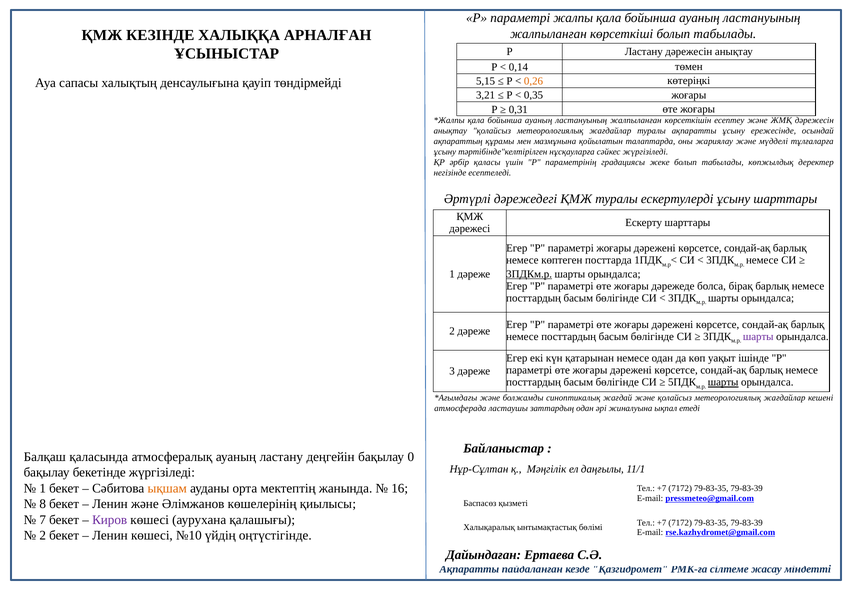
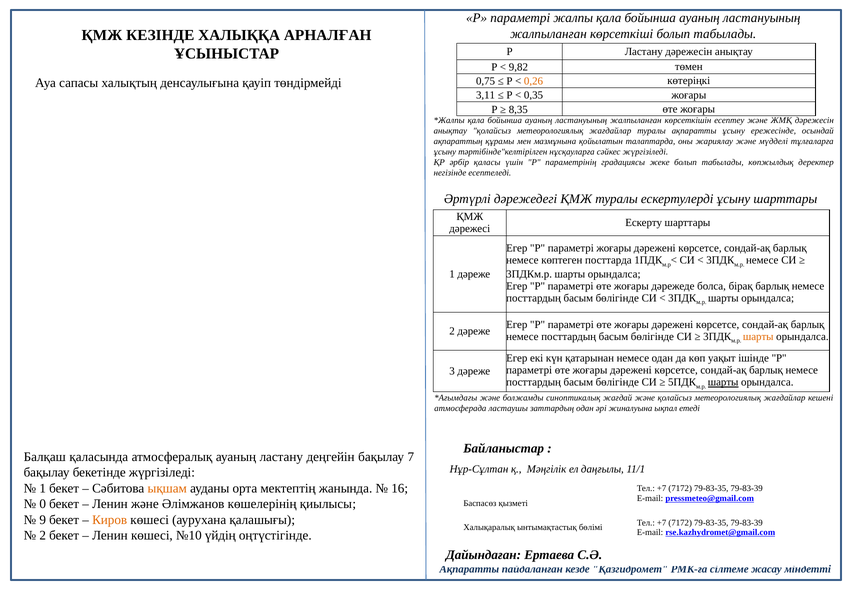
0,14: 0,14 -> 9,82
5,15: 5,15 -> 0,75
3,21: 3,21 -> 3,11
0,31: 0,31 -> 8,35
3ПДКм.р underline: present -> none
шарты at (758, 336) colour: purple -> orange
0: 0 -> 7
8: 8 -> 0
7: 7 -> 9
Киров colour: purple -> orange
